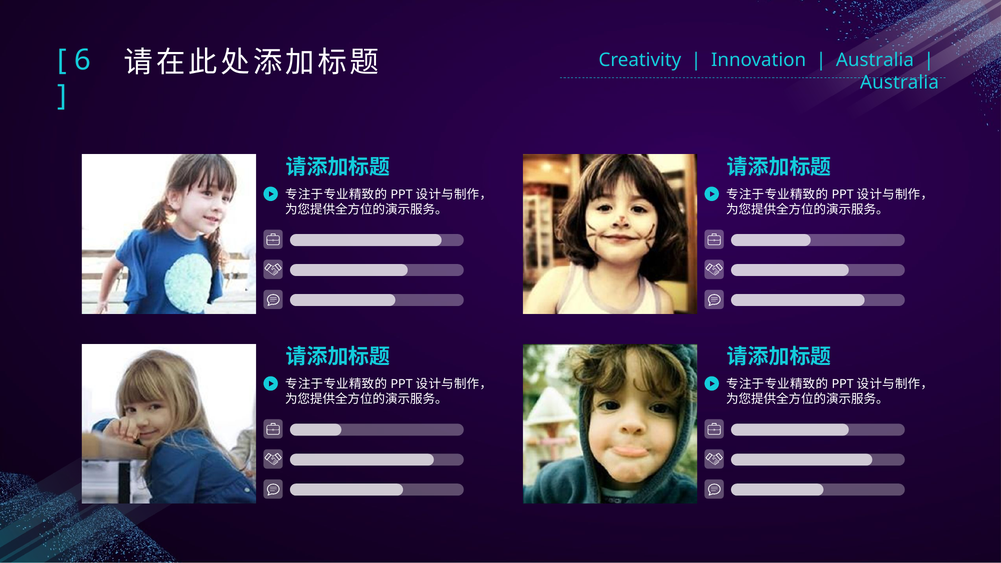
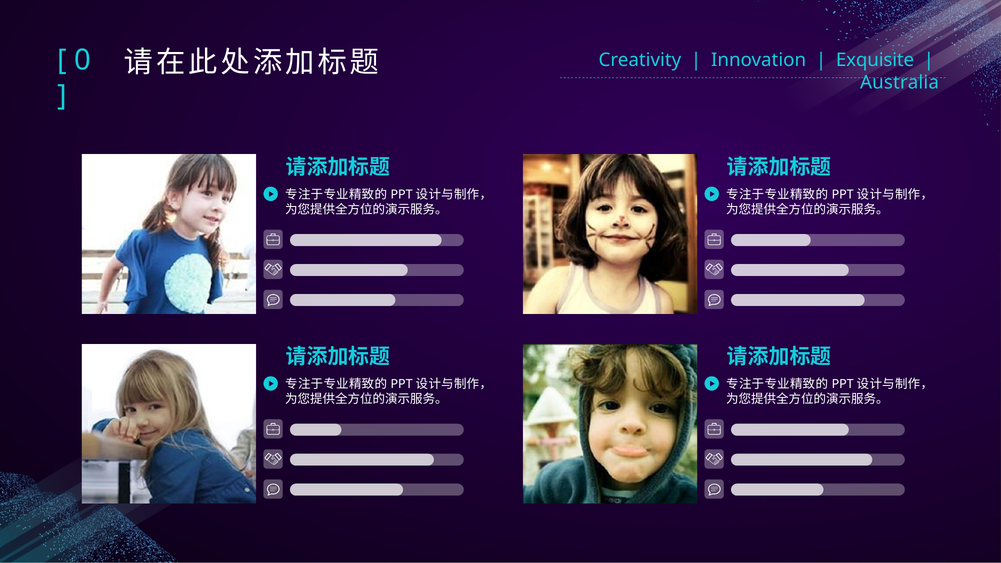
Australia at (875, 60): Australia -> Exquisite
6: 6 -> 0
